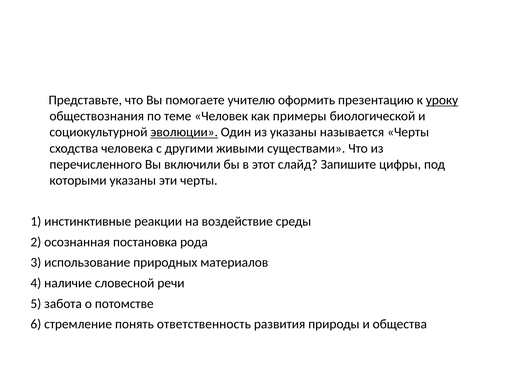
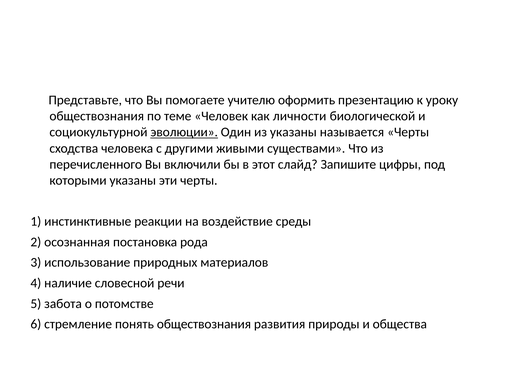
уроку underline: present -> none
примеры: примеры -> личности
понять ответственность: ответственность -> обществознания
